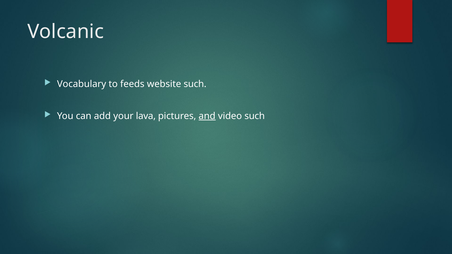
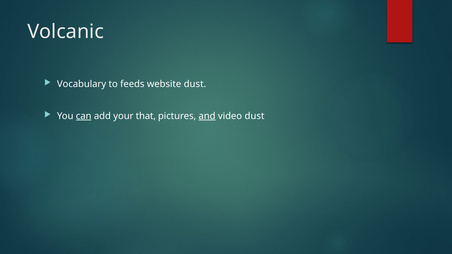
website such: such -> dust
can underline: none -> present
lava: lava -> that
video such: such -> dust
